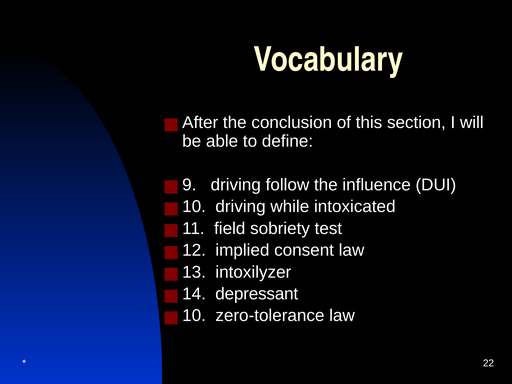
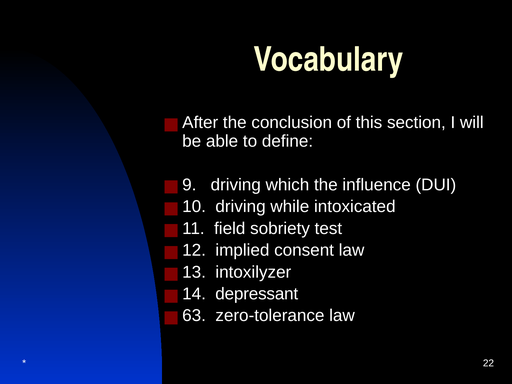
follow: follow -> which
10 at (194, 316): 10 -> 63
